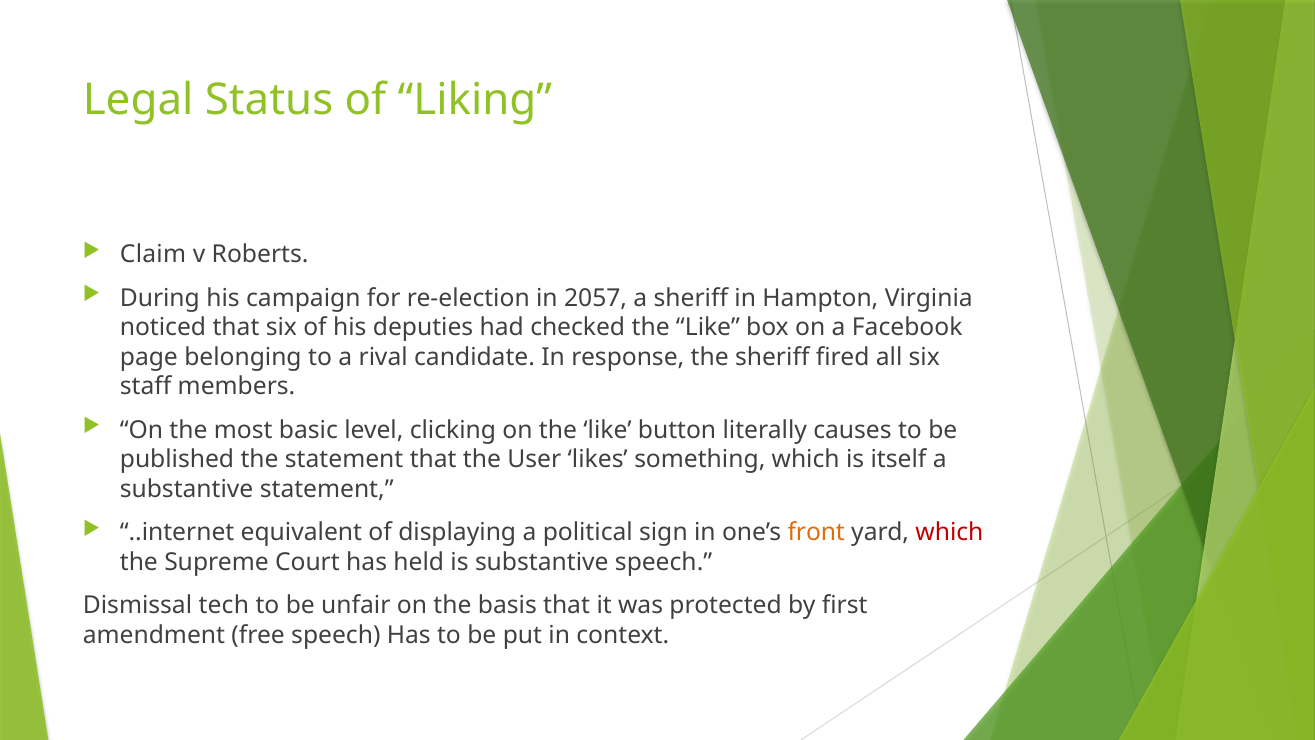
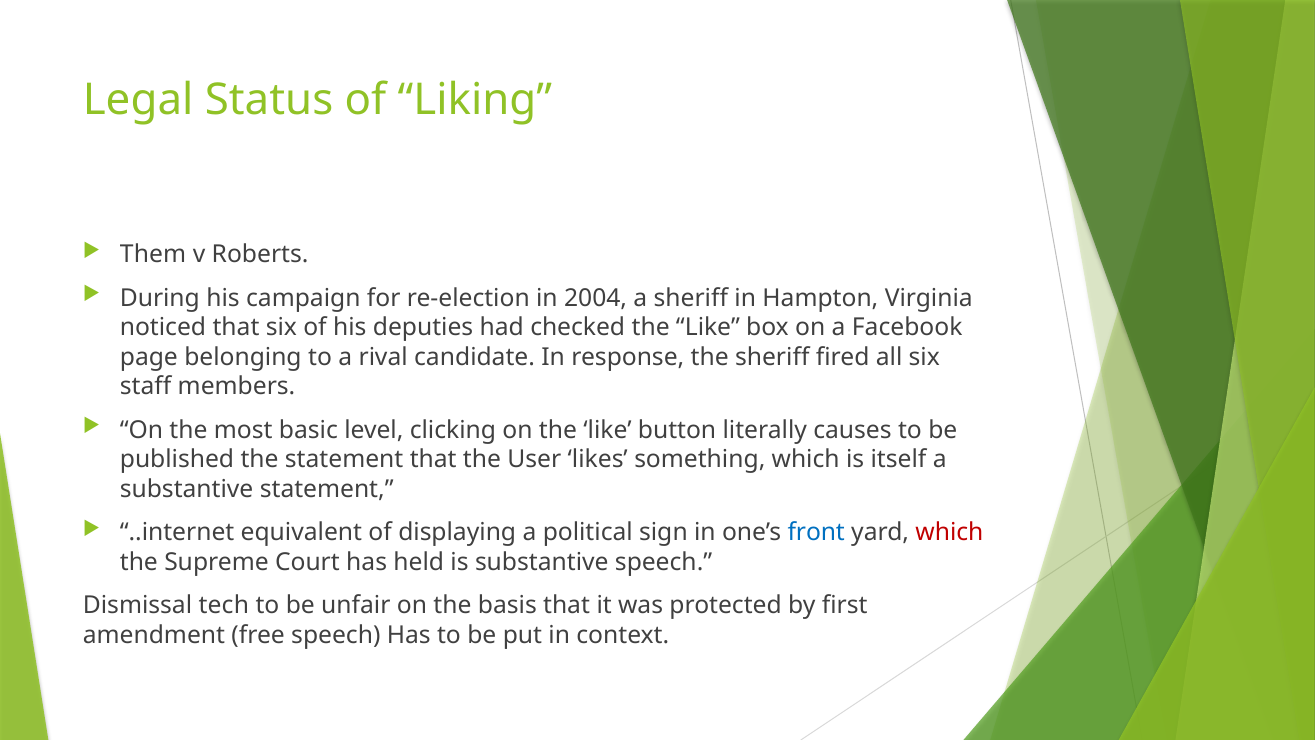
Claim: Claim -> Them
2057: 2057 -> 2004
front colour: orange -> blue
